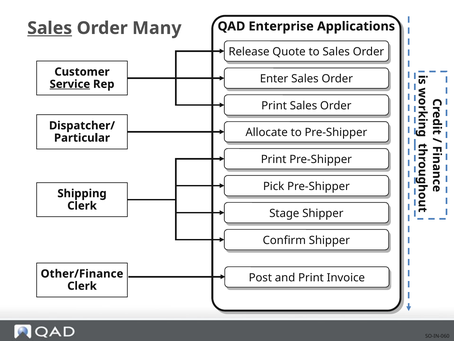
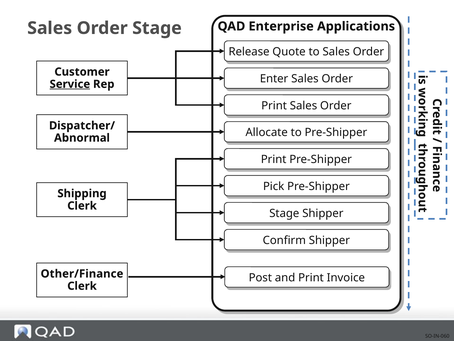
Sales at (50, 28) underline: present -> none
Order Many: Many -> Stage
Particular: Particular -> Abnormal
